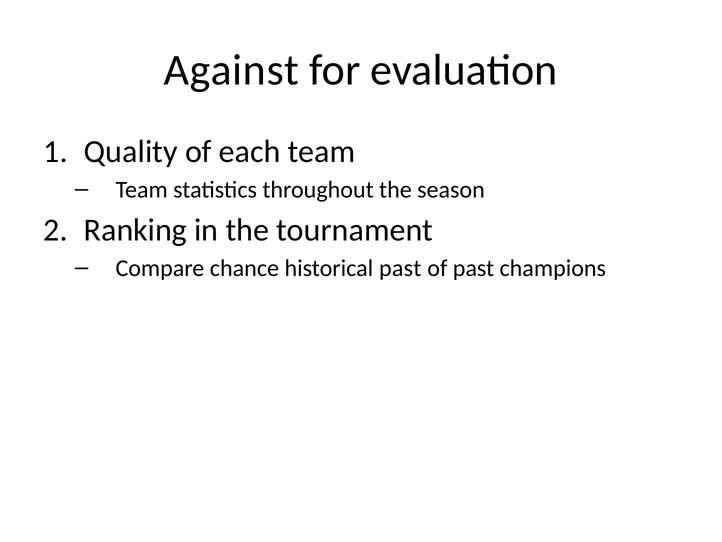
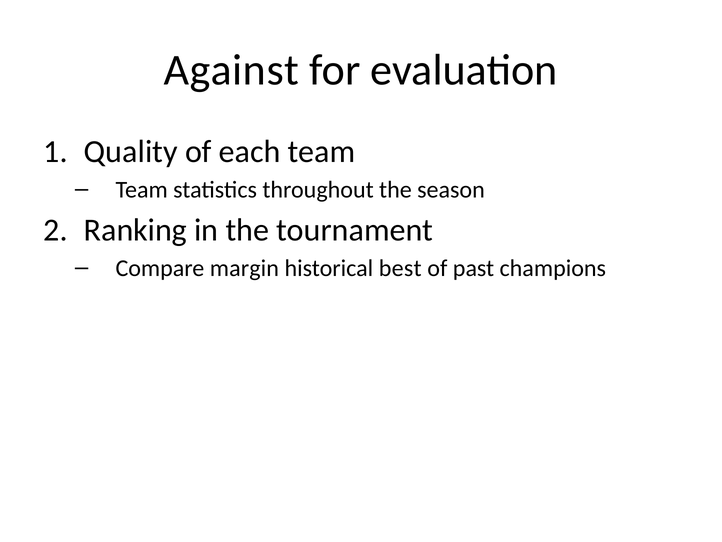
chance: chance -> margin
historical past: past -> best
